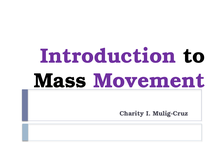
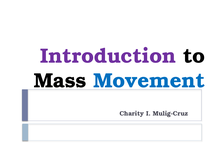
Movement colour: purple -> blue
